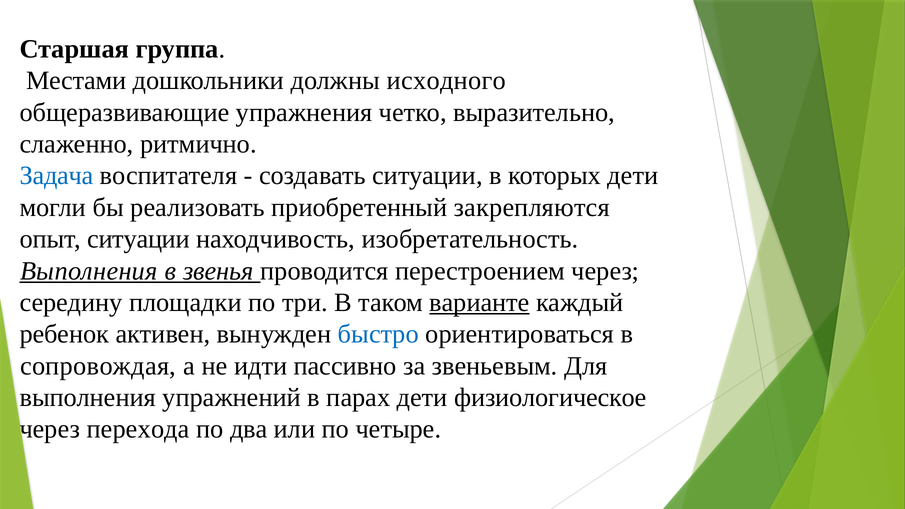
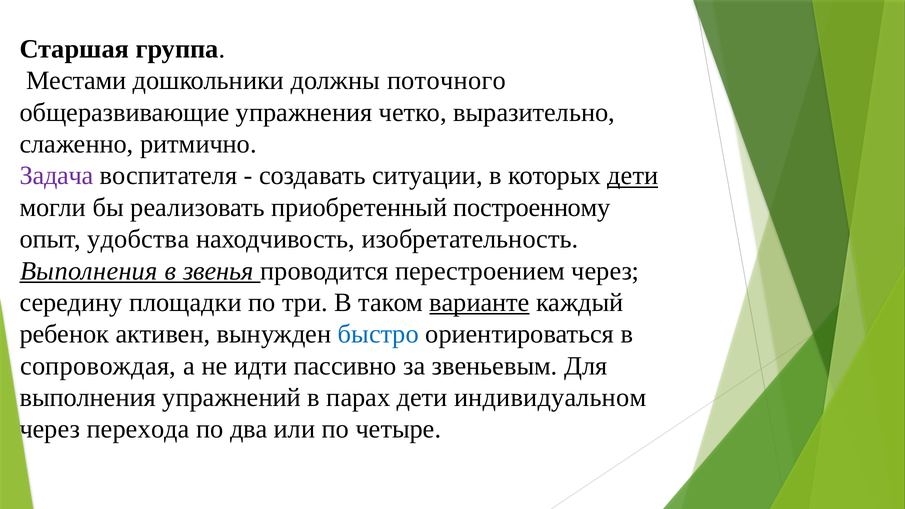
исходного: исходного -> поточного
Задача colour: blue -> purple
дети at (633, 176) underline: none -> present
закрепляются: закрепляются -> построенному
опыт ситуации: ситуации -> удобства
физиологическое: физиологическое -> индивидуальном
